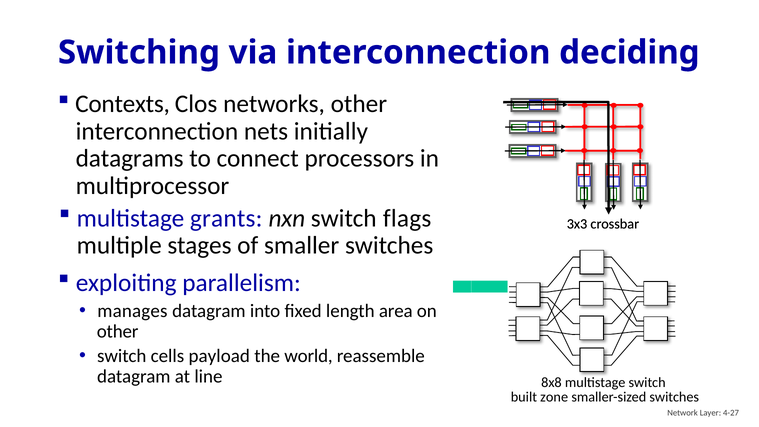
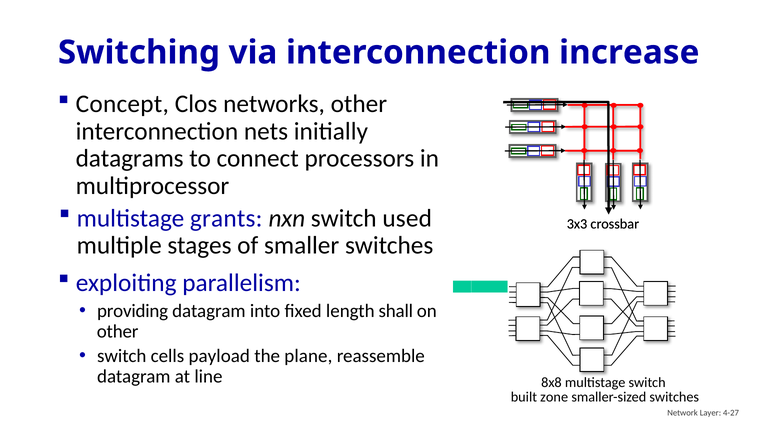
deciding: deciding -> increase
Contexts: Contexts -> Concept
flags: flags -> used
manages: manages -> providing
area: area -> shall
world: world -> plane
